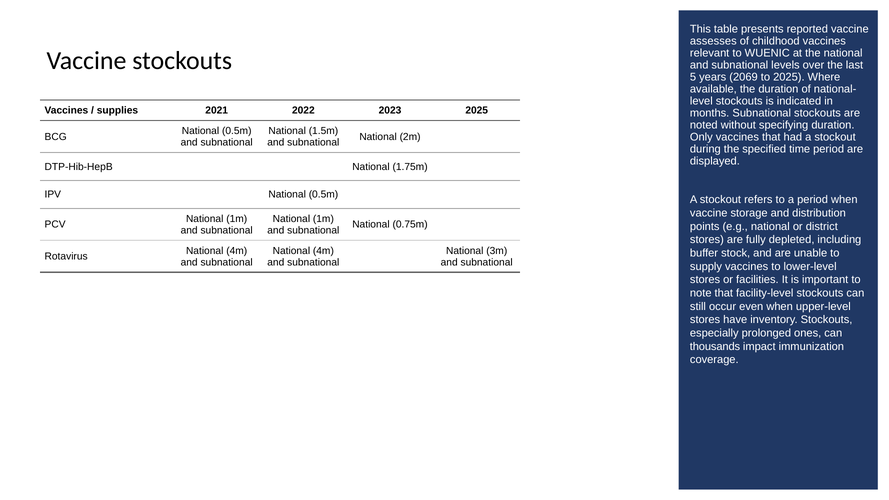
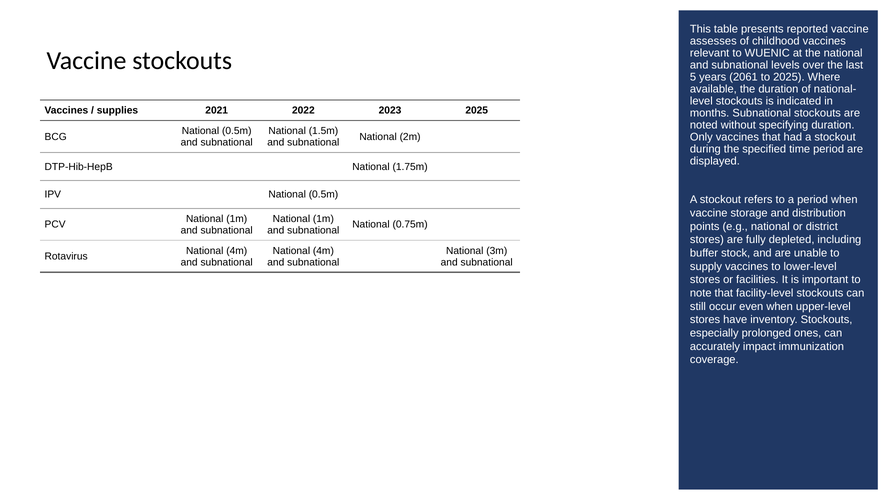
2069: 2069 -> 2061
thousands: thousands -> accurately
